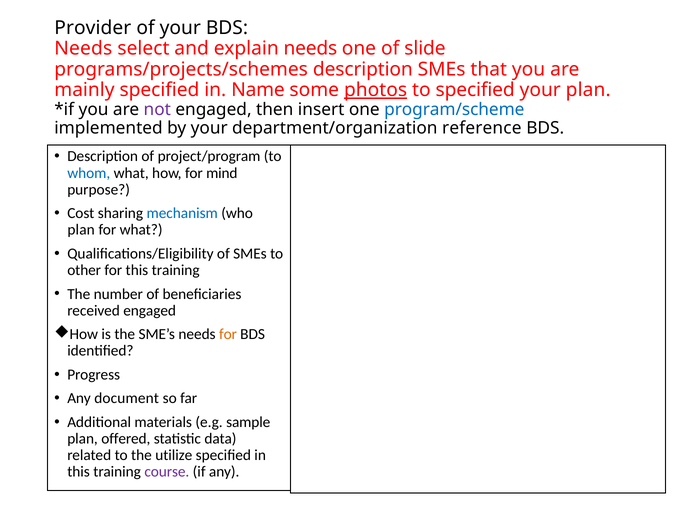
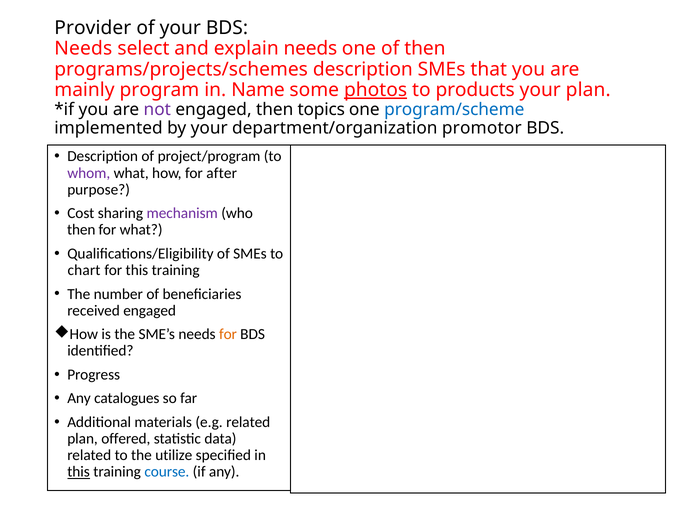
of slide: slide -> then
mainly specified: specified -> program
to specified: specified -> products
insert: insert -> topics
reference: reference -> promotor
whom colour: blue -> purple
mind: mind -> after
mechanism colour: blue -> purple
plan at (81, 230): plan -> then
other: other -> chart
document: document -> catalogues
e.g sample: sample -> related
this at (79, 471) underline: none -> present
course colour: purple -> blue
